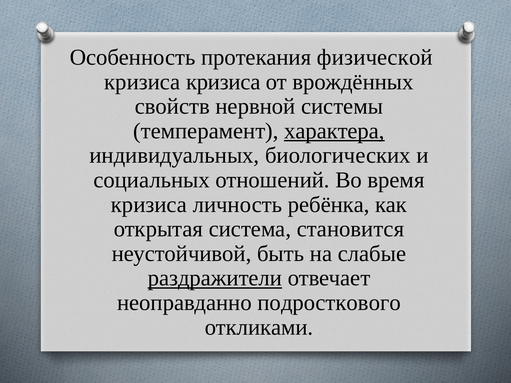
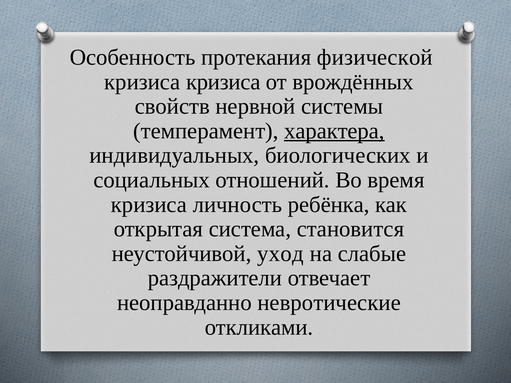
быть: быть -> уход
раздражители underline: present -> none
подросткового: подросткового -> невротические
